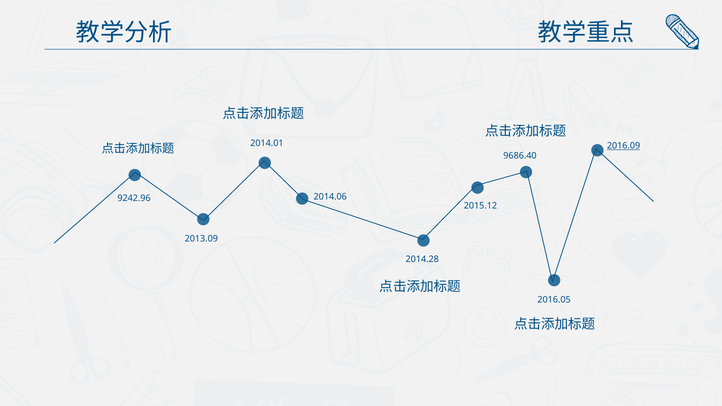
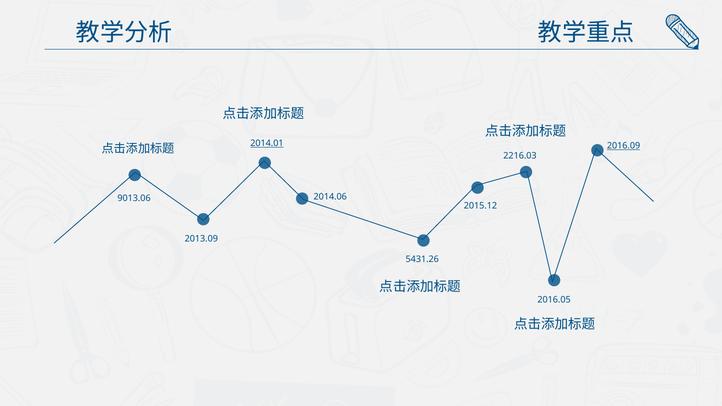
2014.01 underline: none -> present
9686.40: 9686.40 -> 2216.03
9242.96: 9242.96 -> 9013.06
2014.28: 2014.28 -> 5431.26
